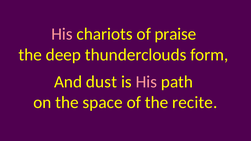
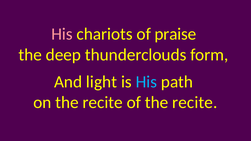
dust: dust -> light
His at (146, 82) colour: pink -> light blue
on the space: space -> recite
